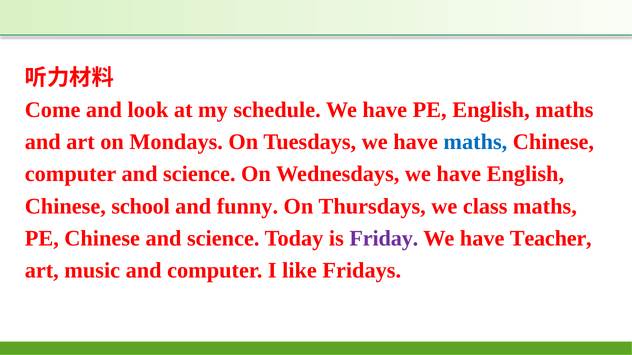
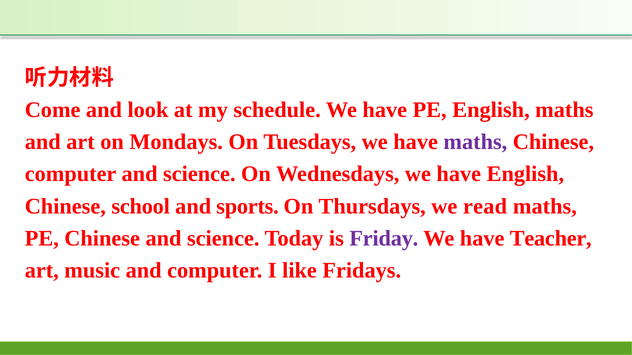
maths at (475, 142) colour: blue -> purple
funny: funny -> sports
class: class -> read
